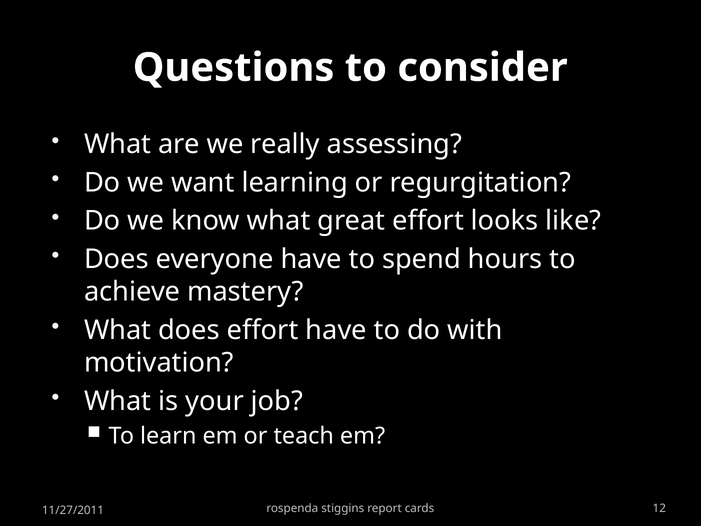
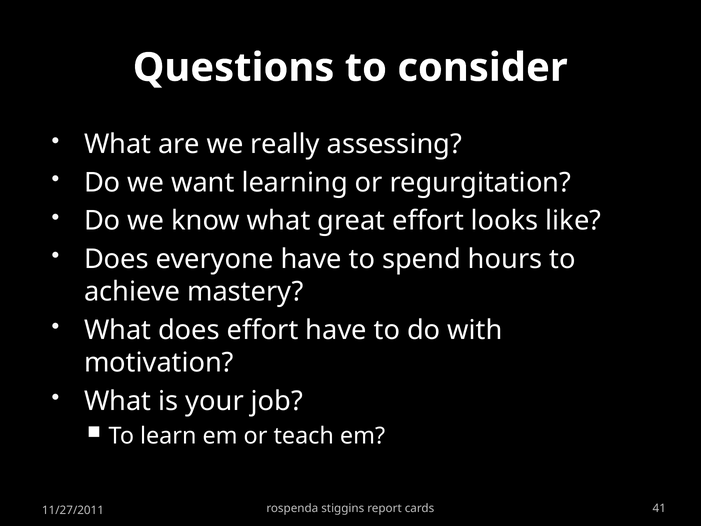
12: 12 -> 41
